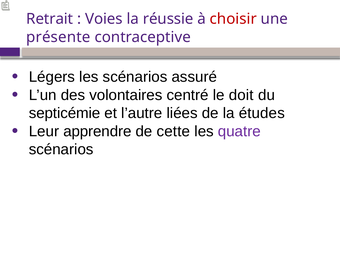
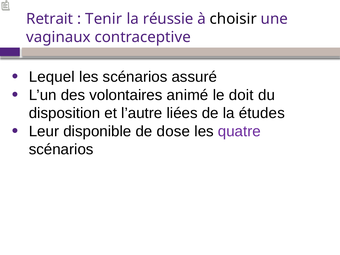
Voies: Voies -> Tenir
choisir colour: red -> black
présente: présente -> vaginaux
Légers: Légers -> Lequel
centré: centré -> animé
septicémie: septicémie -> disposition
apprendre: apprendre -> disponible
cette: cette -> dose
